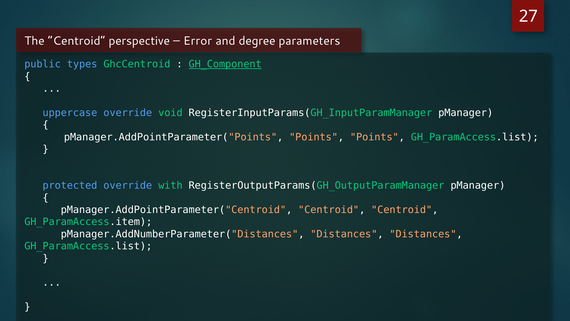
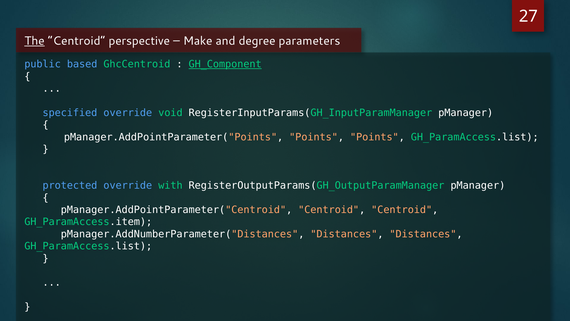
The underline: none -> present
Error: Error -> Make
types: types -> based
uppercase: uppercase -> specified
